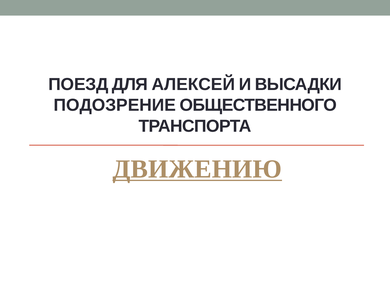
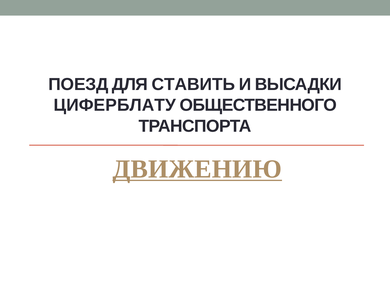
АЛЕКСЕЙ: АЛЕКСЕЙ -> СТАВИТЬ
ПОДОЗРЕНИЕ: ПОДОЗРЕНИЕ -> ЦИФЕРБЛАТУ
